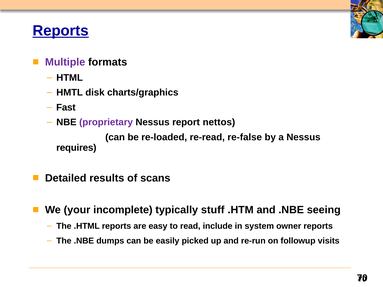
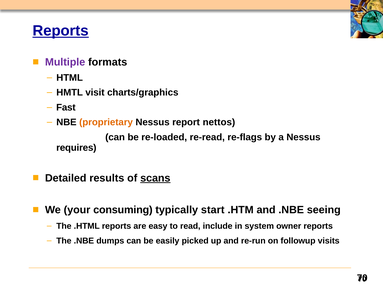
disk: disk -> visit
proprietary colour: purple -> orange
re-false: re-false -> re-flags
scans underline: none -> present
incomplete: incomplete -> consuming
stuff: stuff -> start
